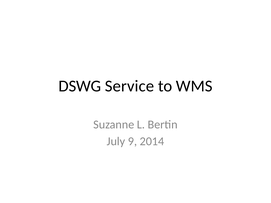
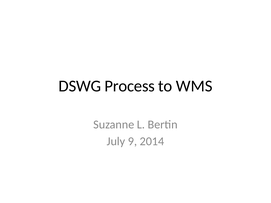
Service: Service -> Process
